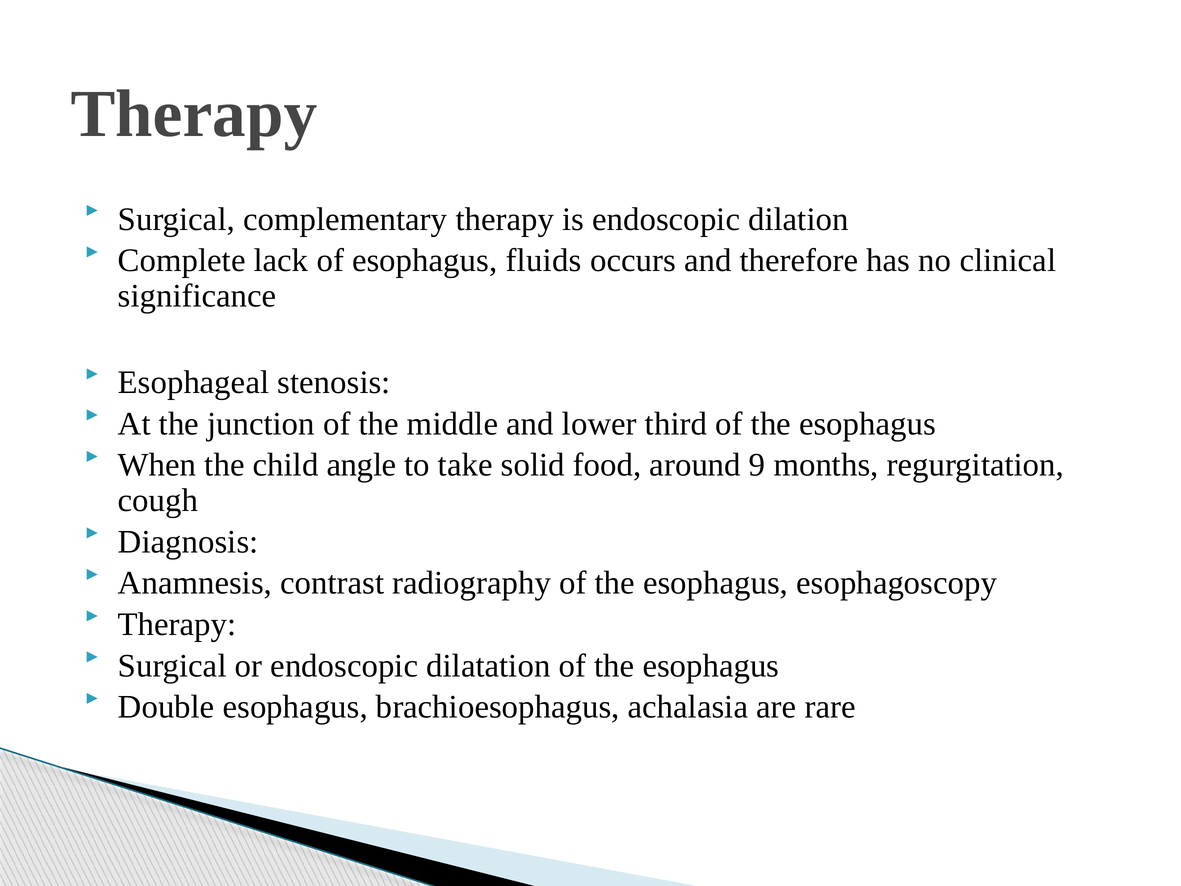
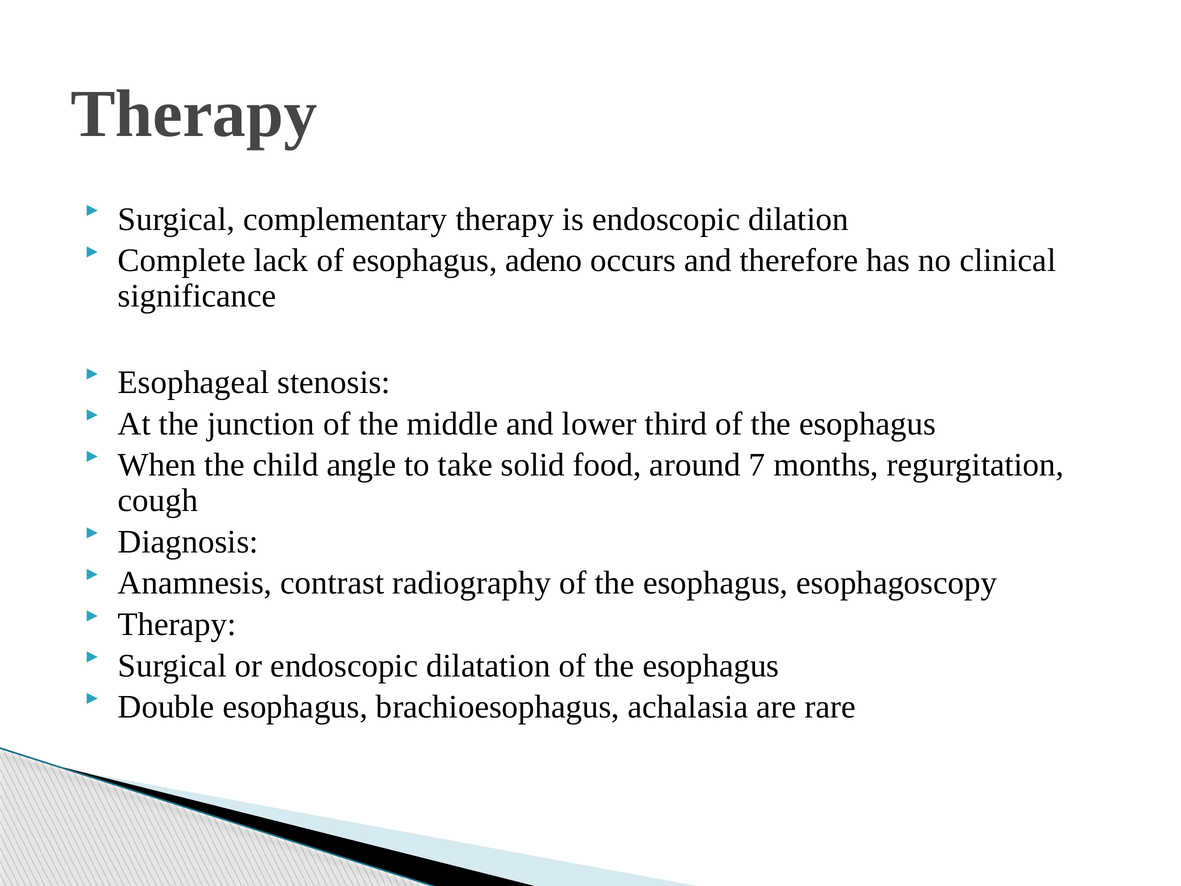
fluids: fluids -> adeno
9: 9 -> 7
